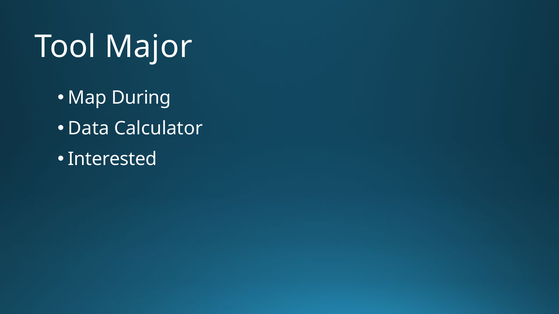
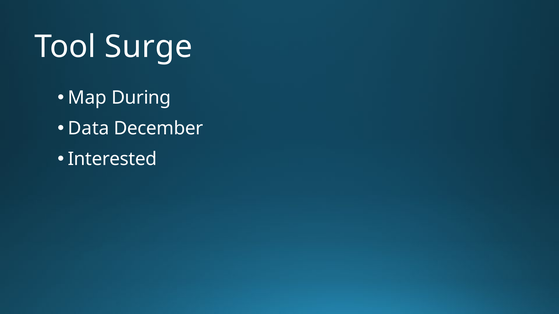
Major: Major -> Surge
Calculator: Calculator -> December
